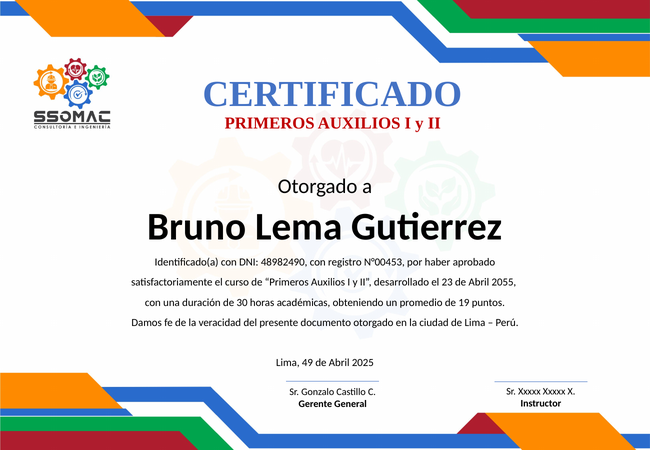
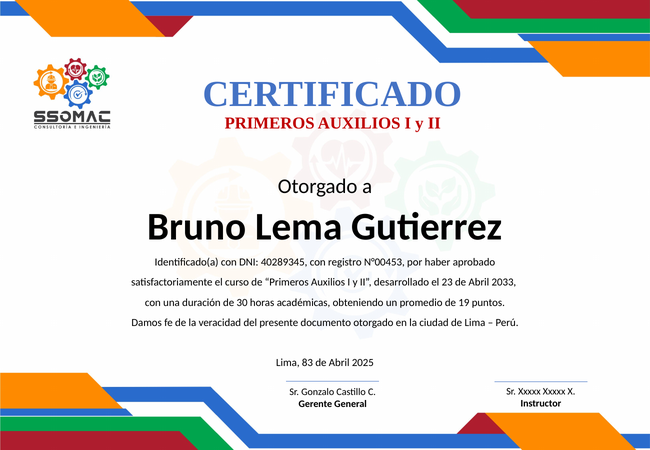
48982490: 48982490 -> 40289345
2055: 2055 -> 2033
49: 49 -> 83
